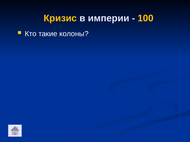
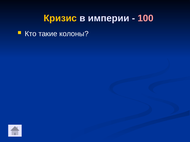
100 colour: yellow -> pink
